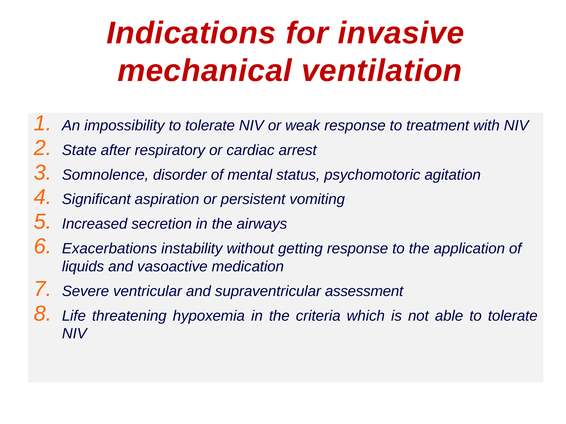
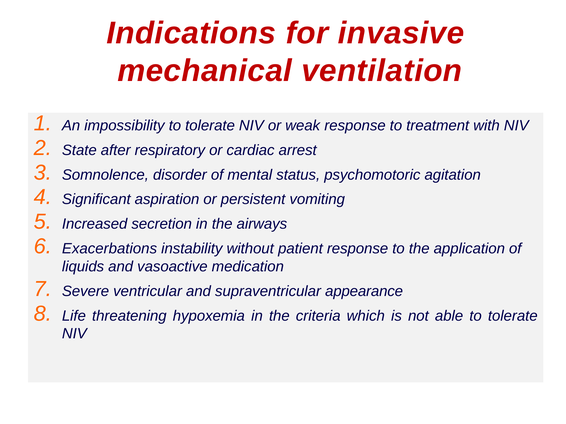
getting: getting -> patient
assessment: assessment -> appearance
